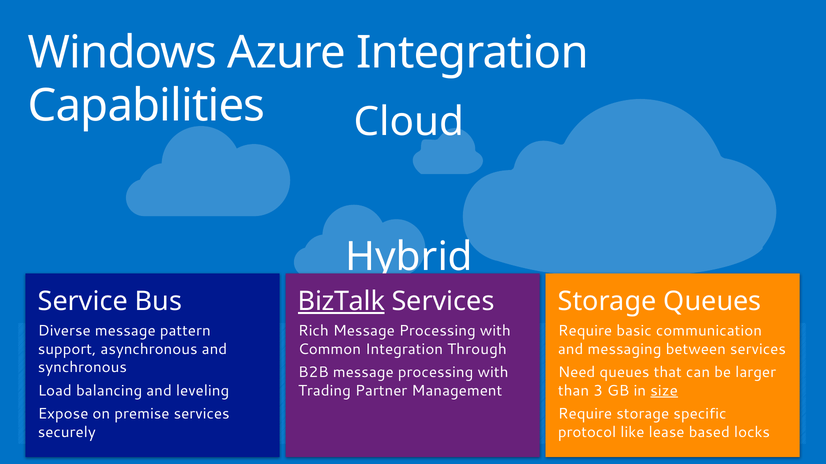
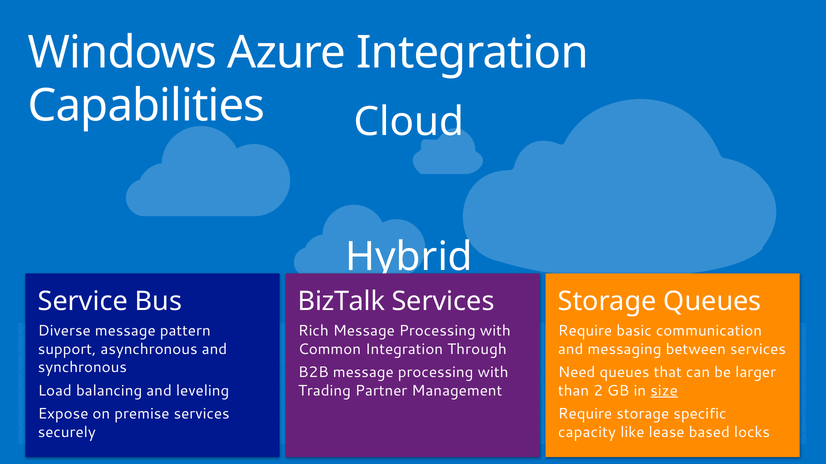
BizTalk underline: present -> none
3: 3 -> 2
protocol: protocol -> capacity
